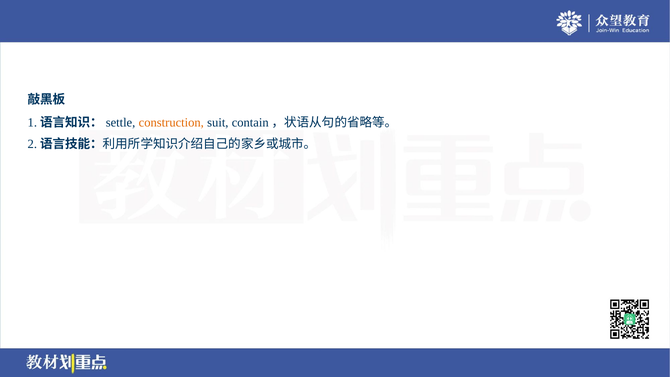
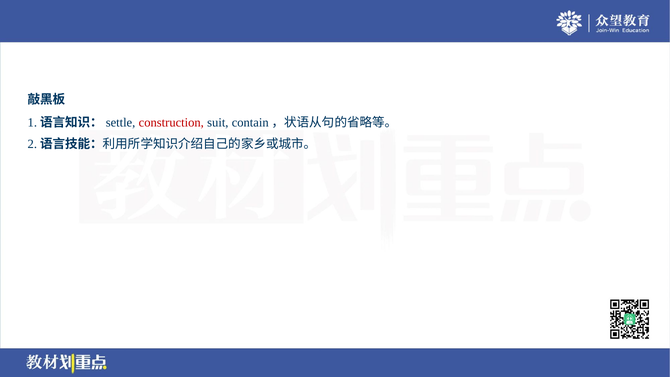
construction colour: orange -> red
